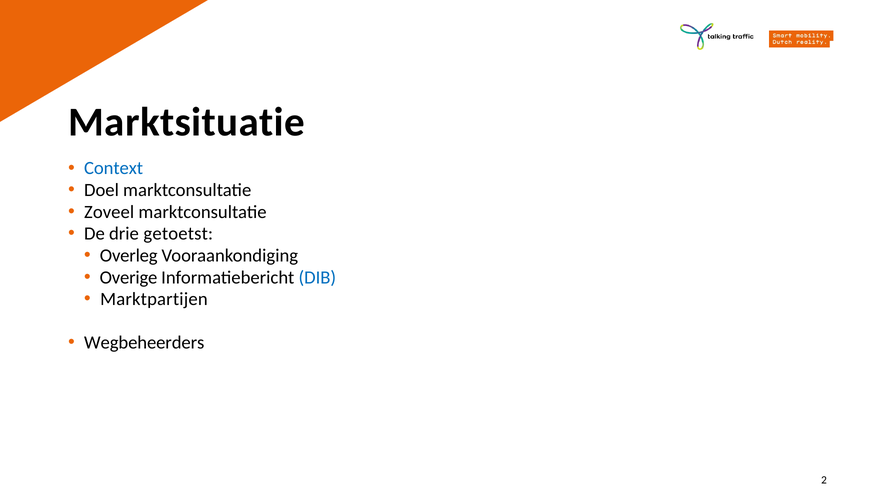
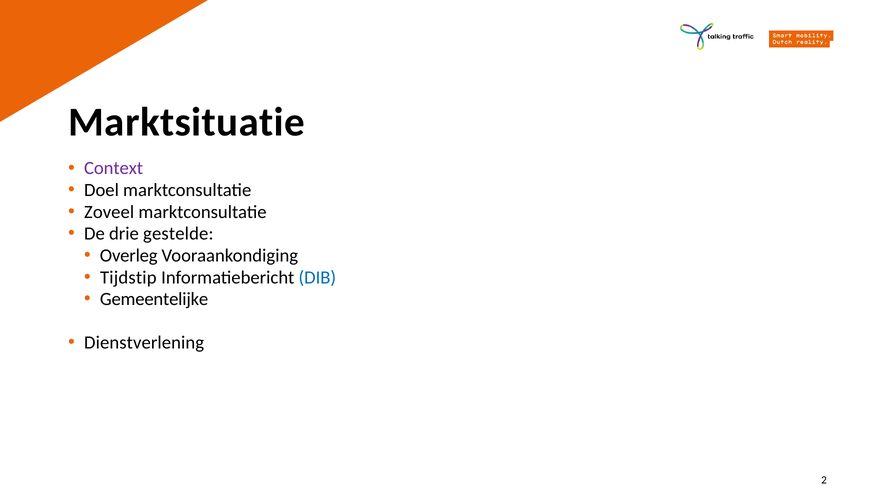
Context colour: blue -> purple
getoetst: getoetst -> gestelde
Overige: Overige -> Tijdstip
Marktpartijen: Marktpartijen -> Gemeentelijke
Wegbeheerders: Wegbeheerders -> Dienstverlening
